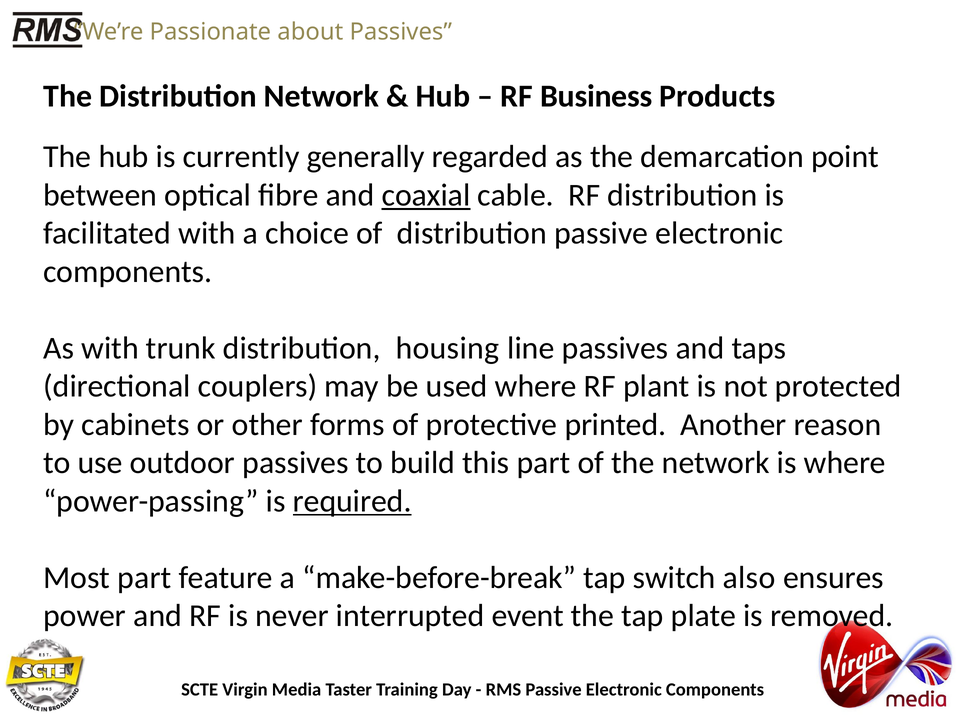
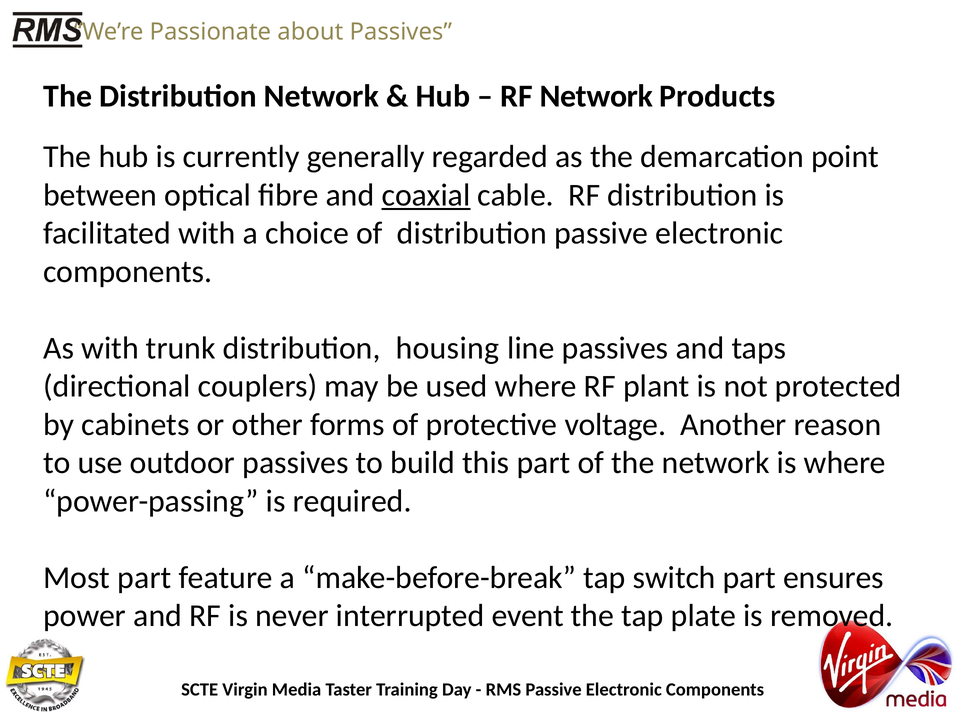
RF Business: Business -> Network
printed: printed -> voltage
required underline: present -> none
switch also: also -> part
